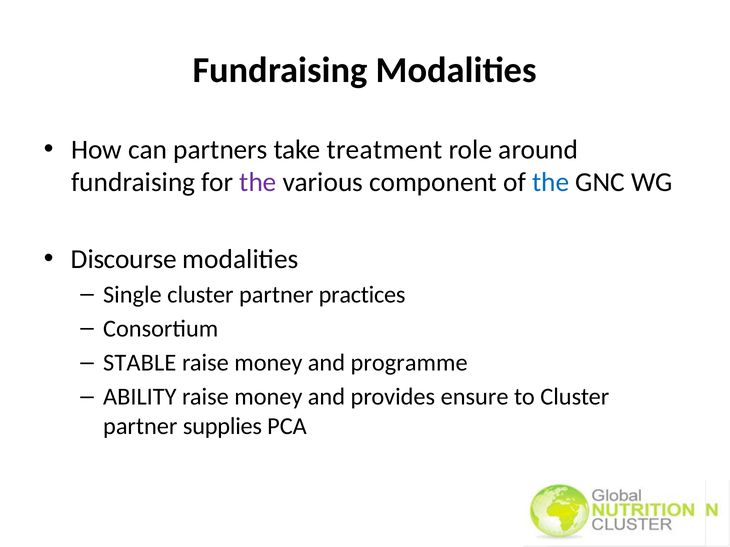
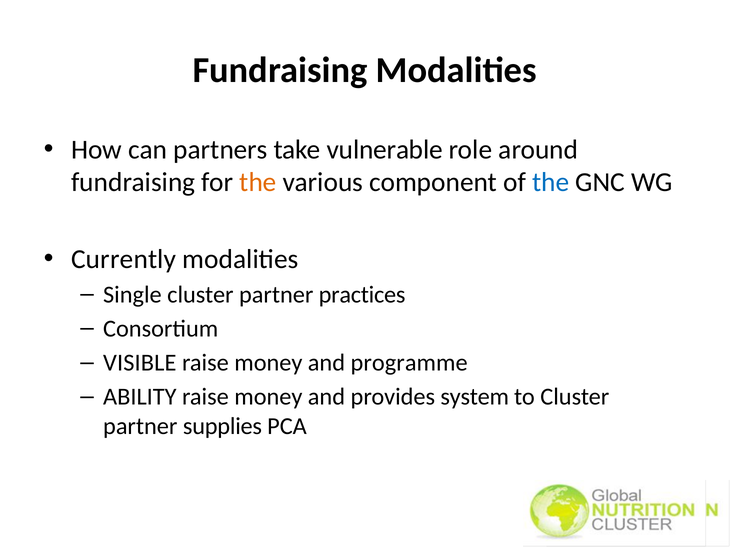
treatment: treatment -> vulnerable
the at (258, 183) colour: purple -> orange
Discourse: Discourse -> Currently
STABLE: STABLE -> VISIBLE
ensure: ensure -> system
